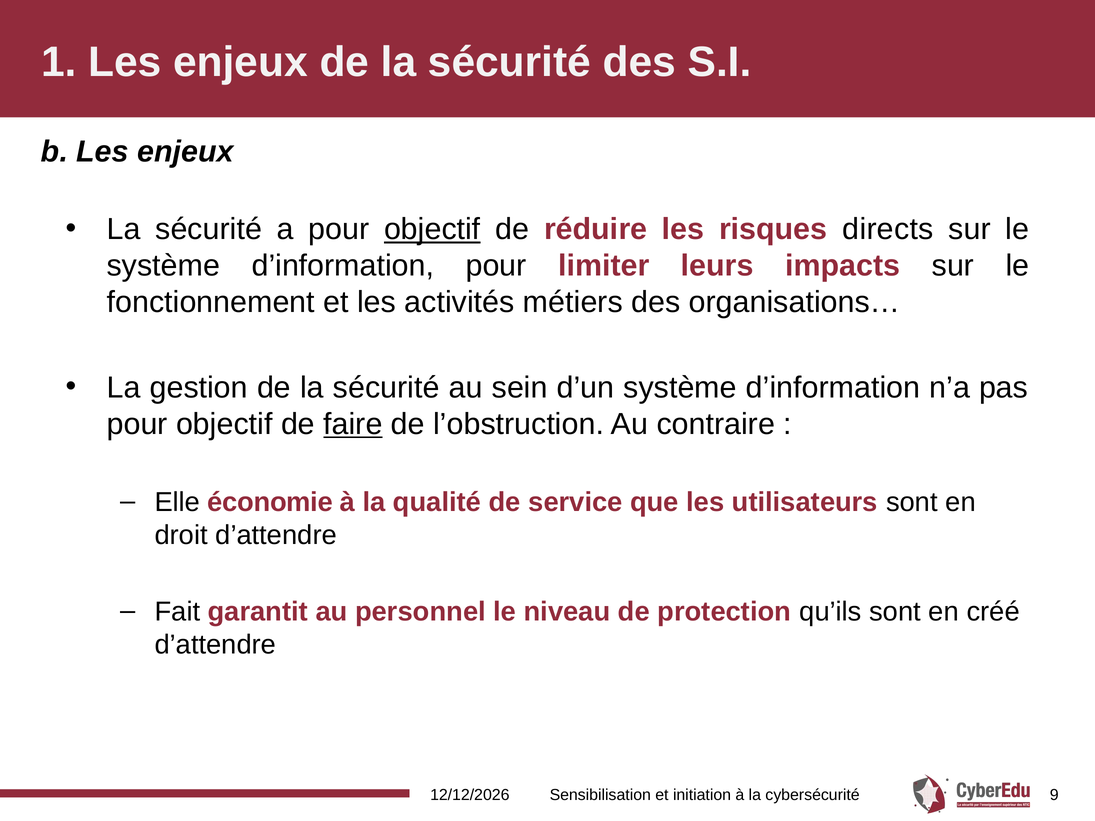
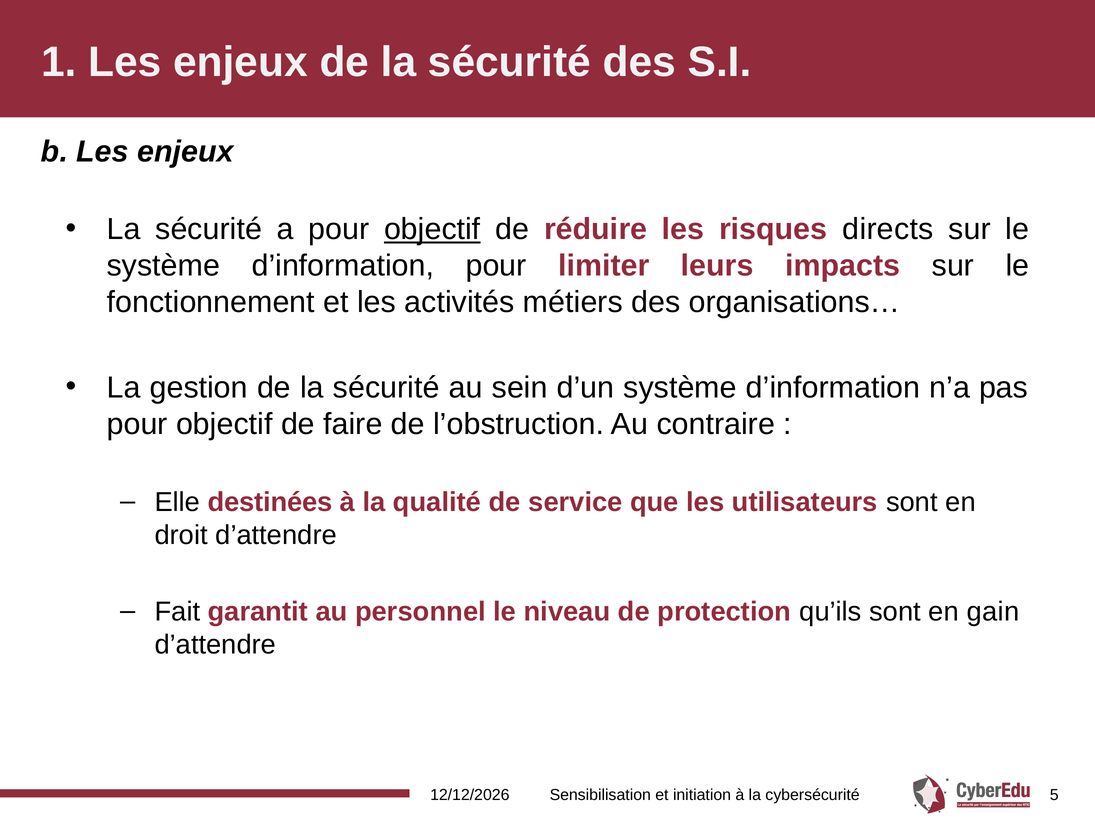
faire underline: present -> none
économie: économie -> destinées
créé: créé -> gain
9: 9 -> 5
